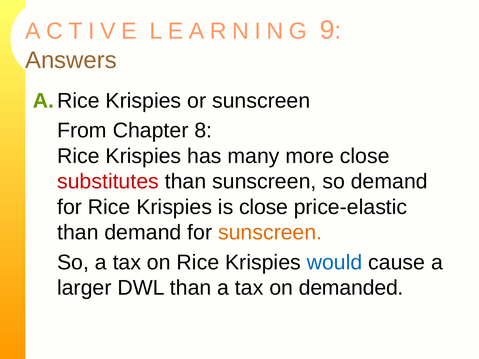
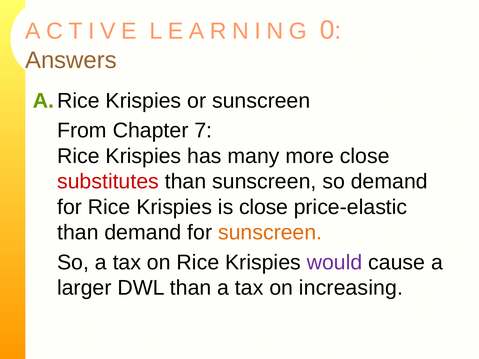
9: 9 -> 0
8: 8 -> 7
would colour: blue -> purple
demanded: demanded -> increasing
